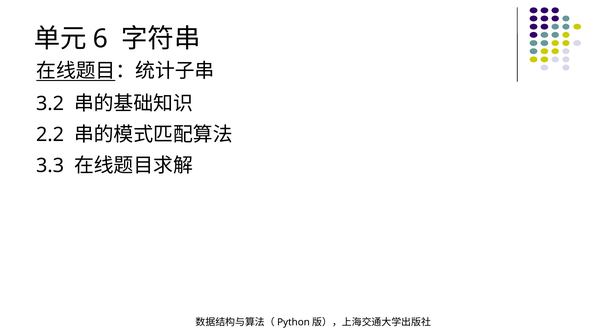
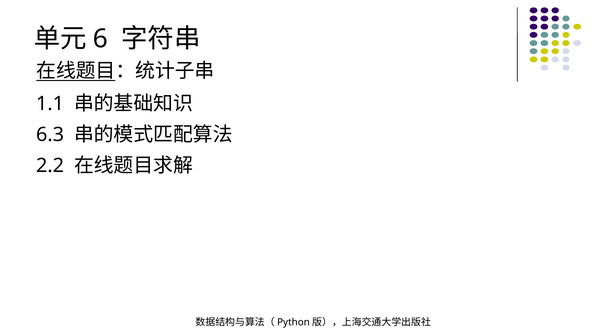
3.2: 3.2 -> 1.1
2.2: 2.2 -> 6.3
3.3: 3.3 -> 2.2
